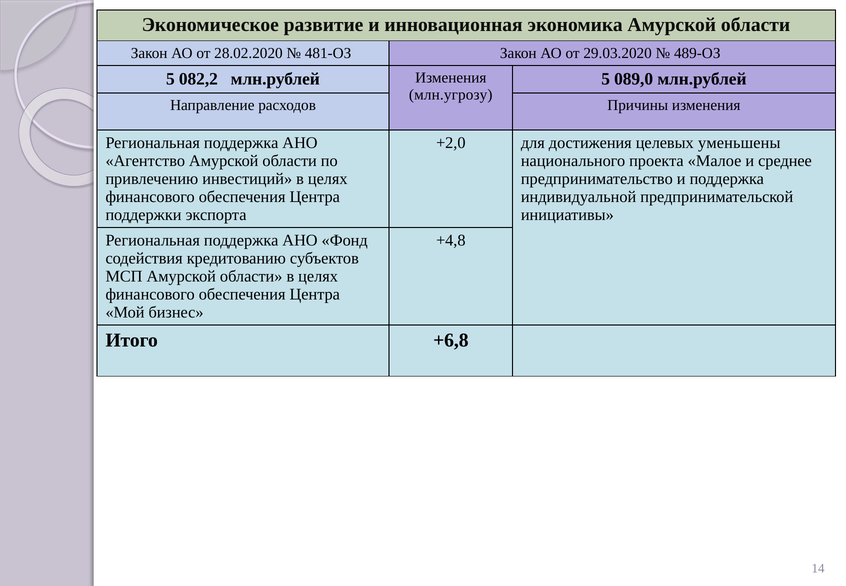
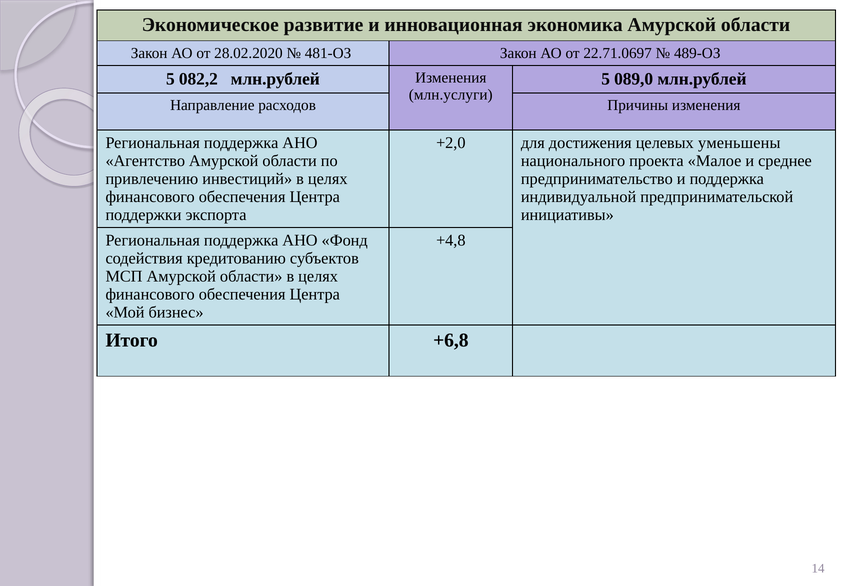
29.03.2020: 29.03.2020 -> 22.71.0697
млн.угрозу: млн.угрозу -> млн.услуги
